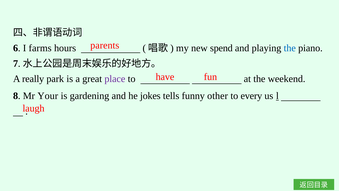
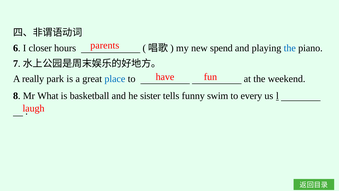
farms: farms -> closer
place colour: purple -> blue
Your: Your -> What
gardening: gardening -> basketball
jokes: jokes -> sister
other: other -> swim
